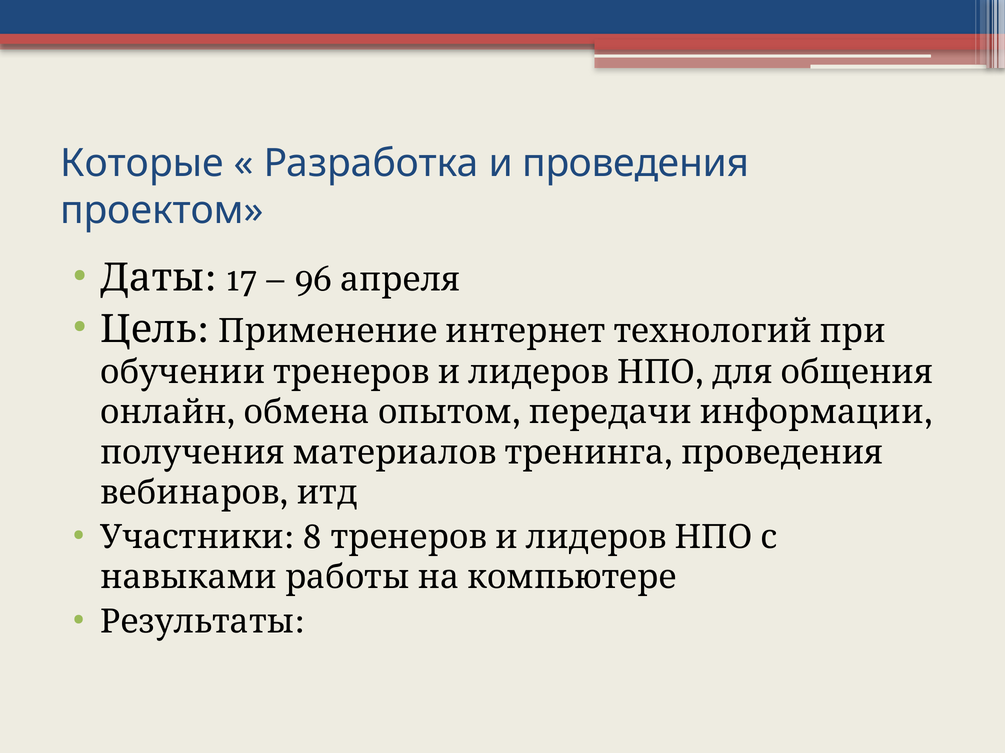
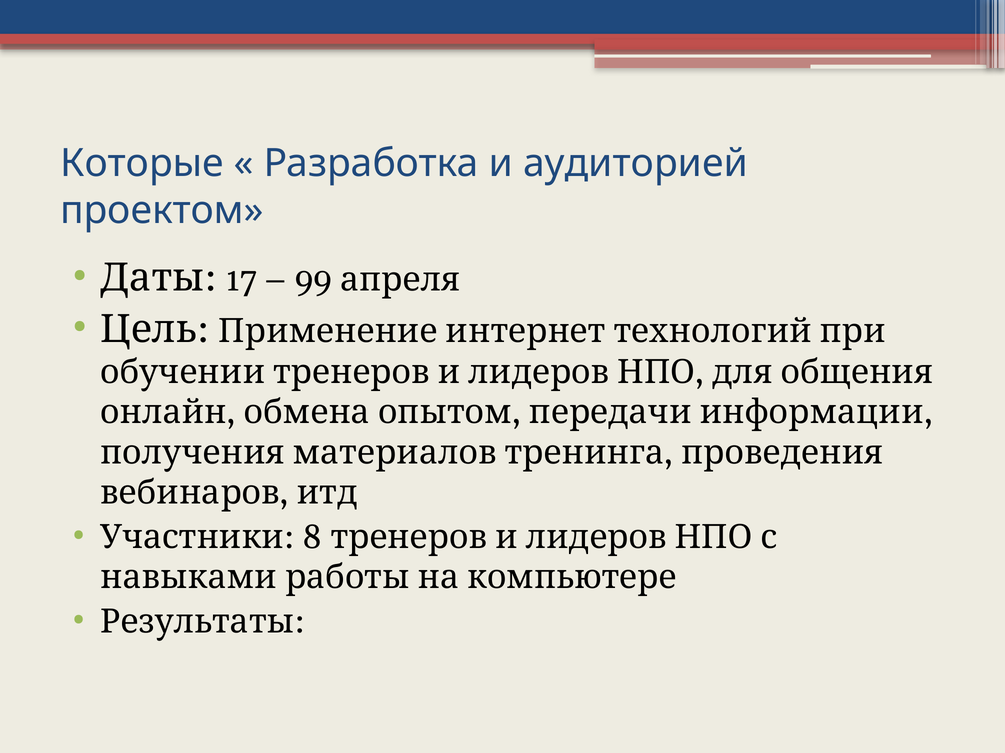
и проведения: проведения -> аудиторией
96: 96 -> 99
